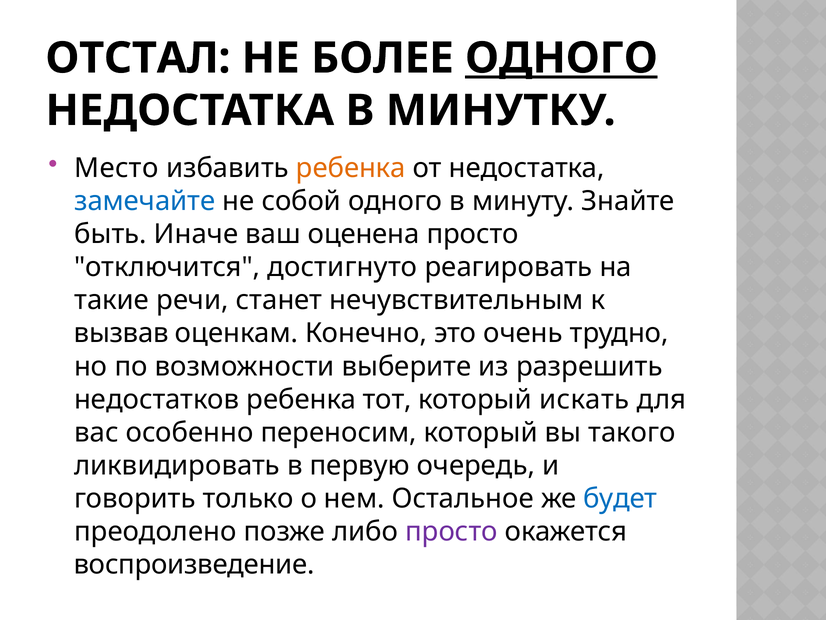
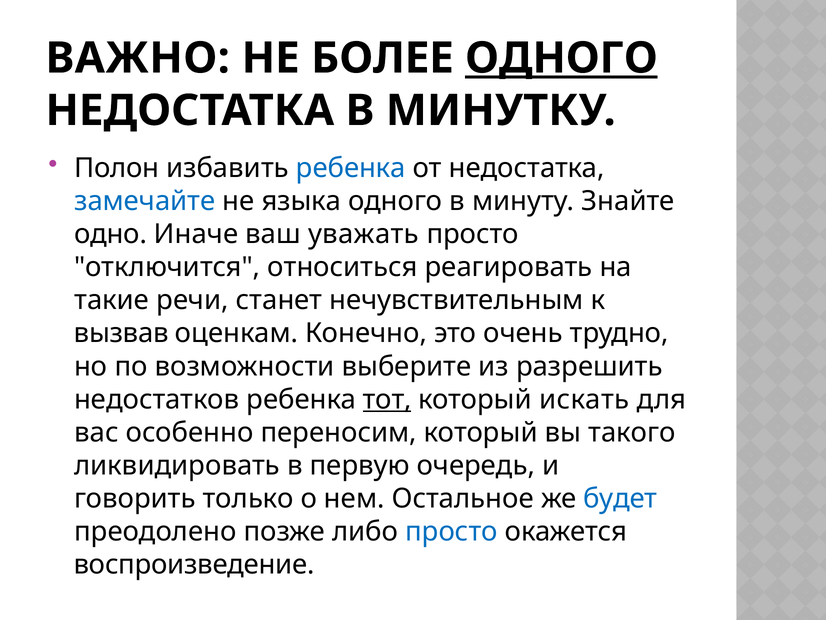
ОТСТАЛ: ОТСТАЛ -> ВАЖНО
Место: Место -> Полон
ребенка at (351, 168) colour: orange -> blue
собой: собой -> языка
быть: быть -> одно
оценена: оценена -> уважать
достигнуто: достигнуто -> относиться
тот underline: none -> present
просто at (451, 531) colour: purple -> blue
